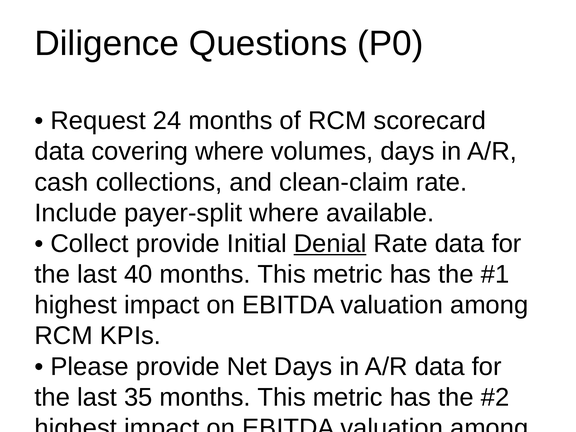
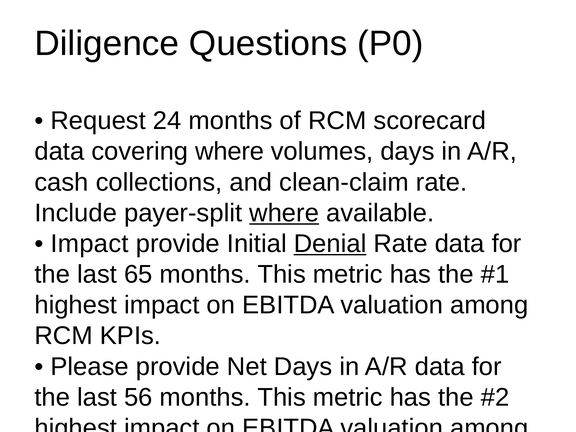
where at (284, 213) underline: none -> present
Collect at (90, 244): Collect -> Impact
40: 40 -> 65
35: 35 -> 56
